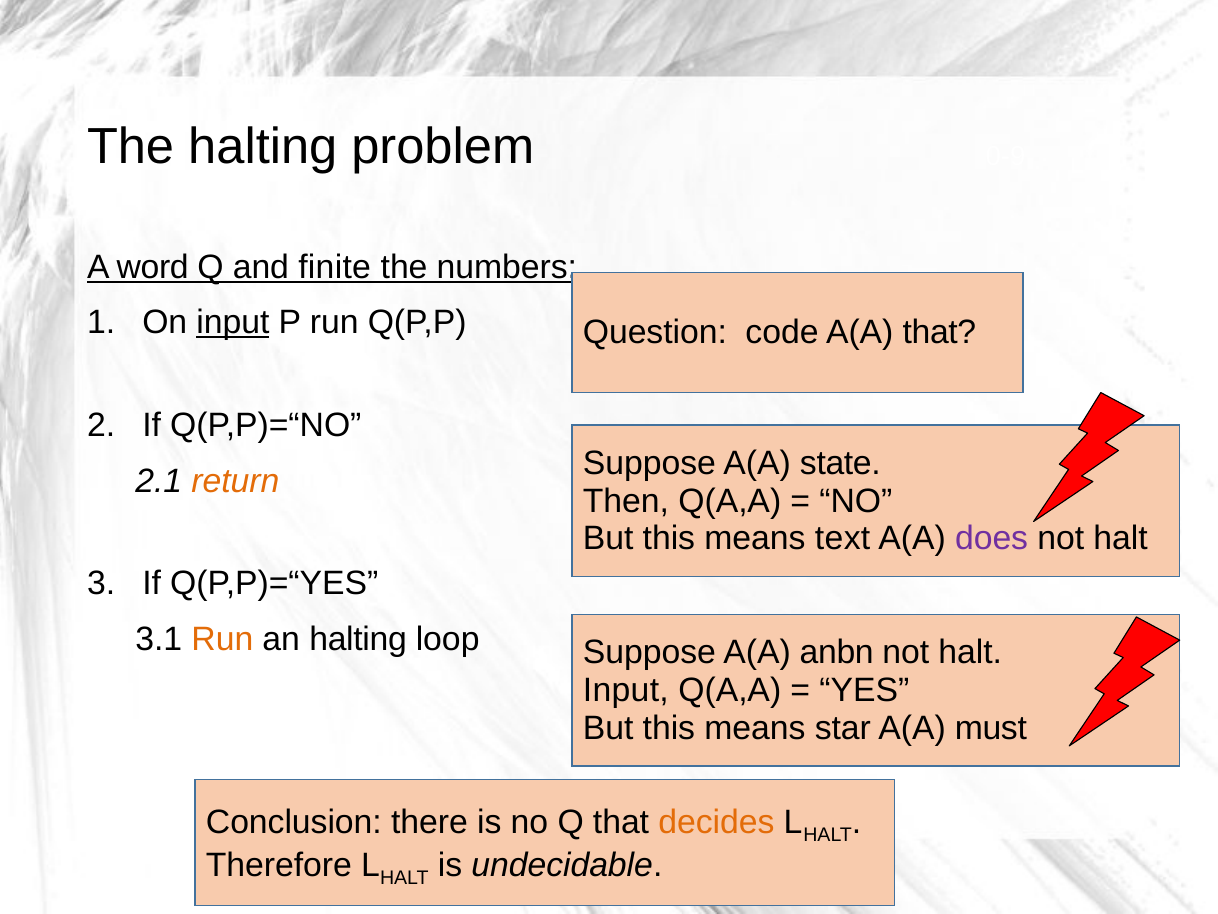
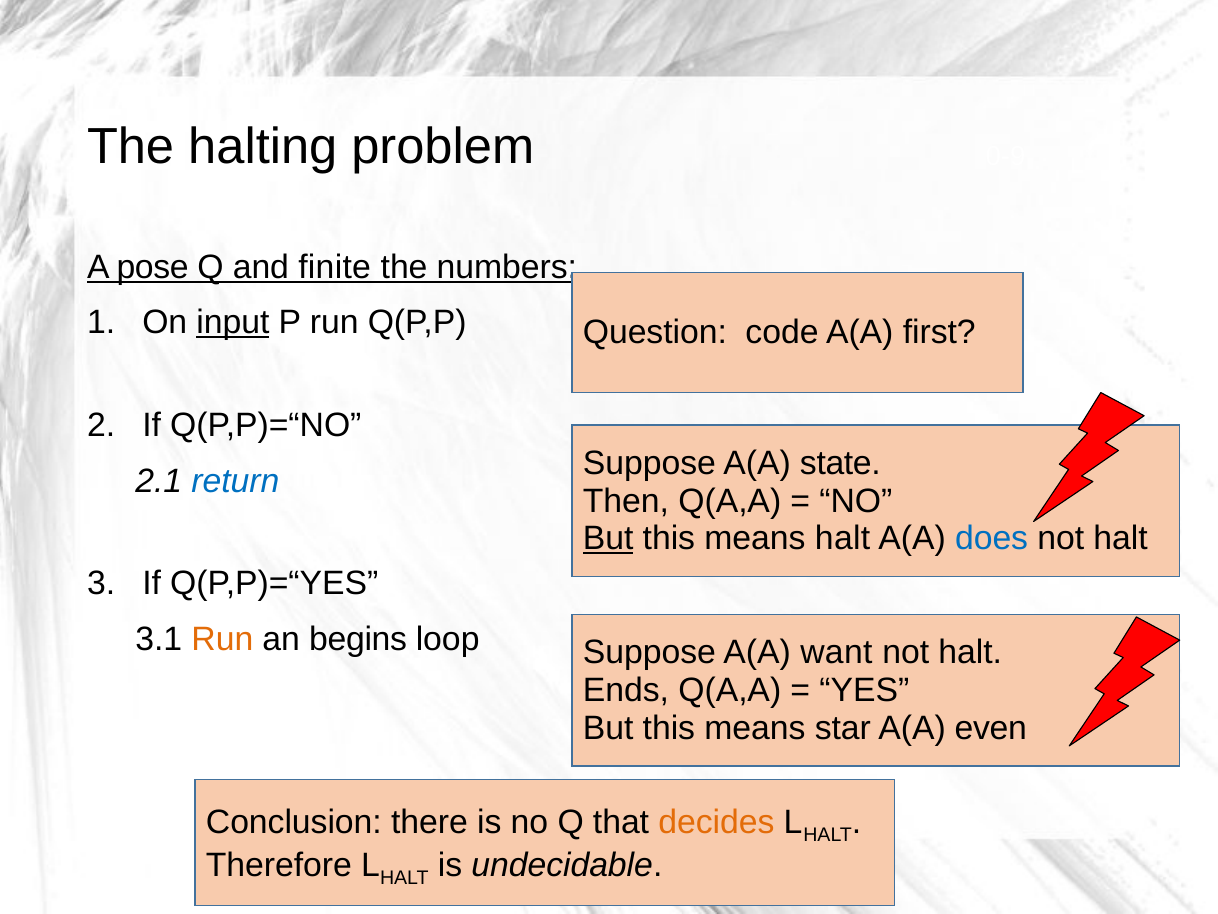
word: word -> pose
A(A that: that -> first
return colour: orange -> blue
But at (608, 538) underline: none -> present
means text: text -> halt
does colour: purple -> blue
an halting: halting -> begins
anbn: anbn -> want
Input at (626, 690): Input -> Ends
must: must -> even
